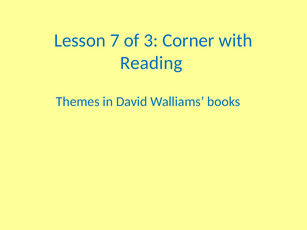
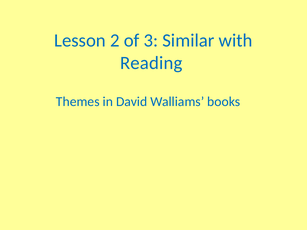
7: 7 -> 2
Corner: Corner -> Similar
